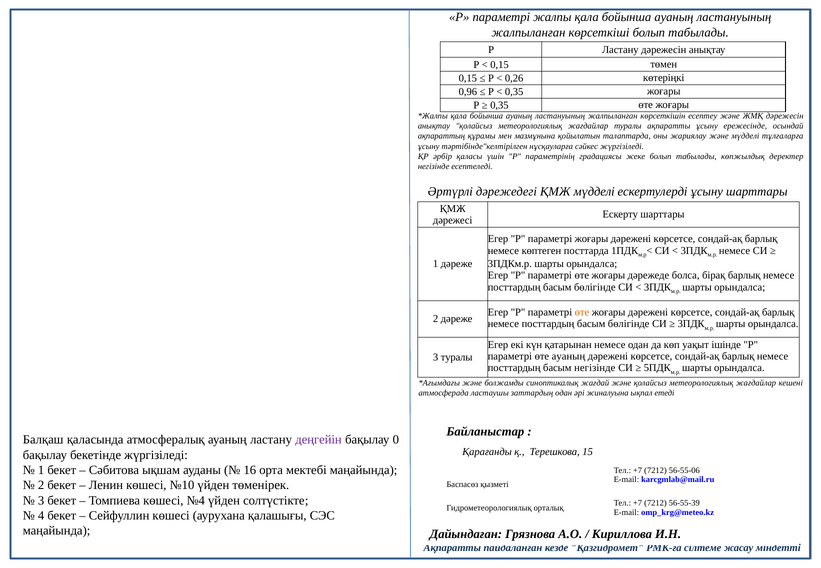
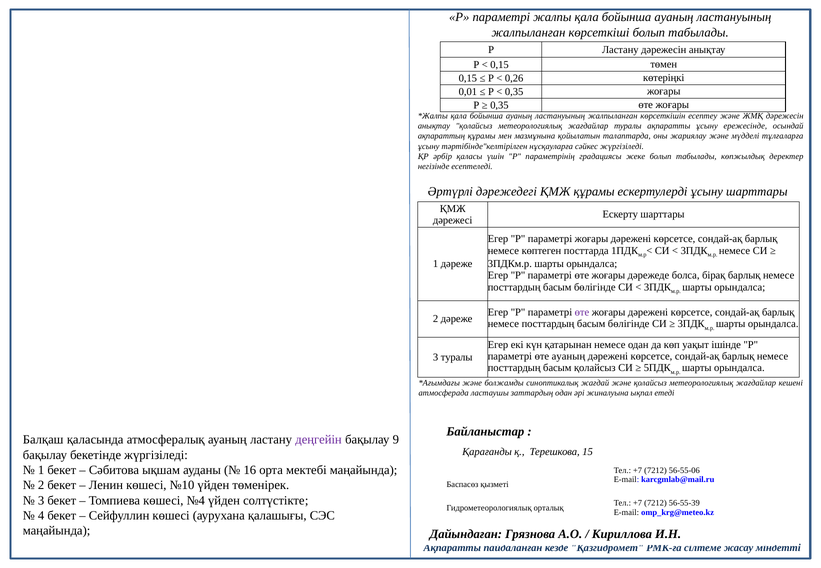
0,96: 0,96 -> 0,01
ҚМЖ мүдделі: мүдделі -> құрамы
өте at (582, 313) colour: orange -> purple
басым негізінде: негізінде -> қолайсыз
0: 0 -> 9
